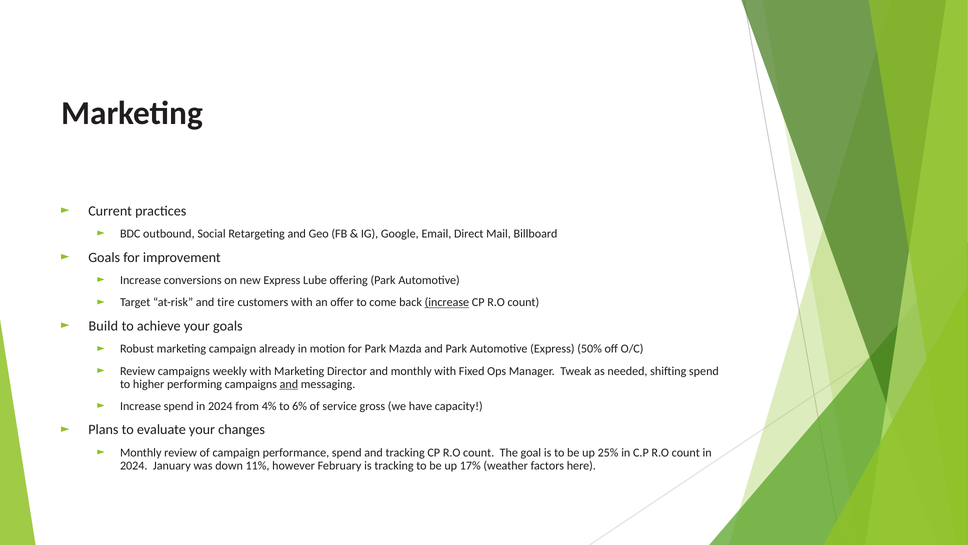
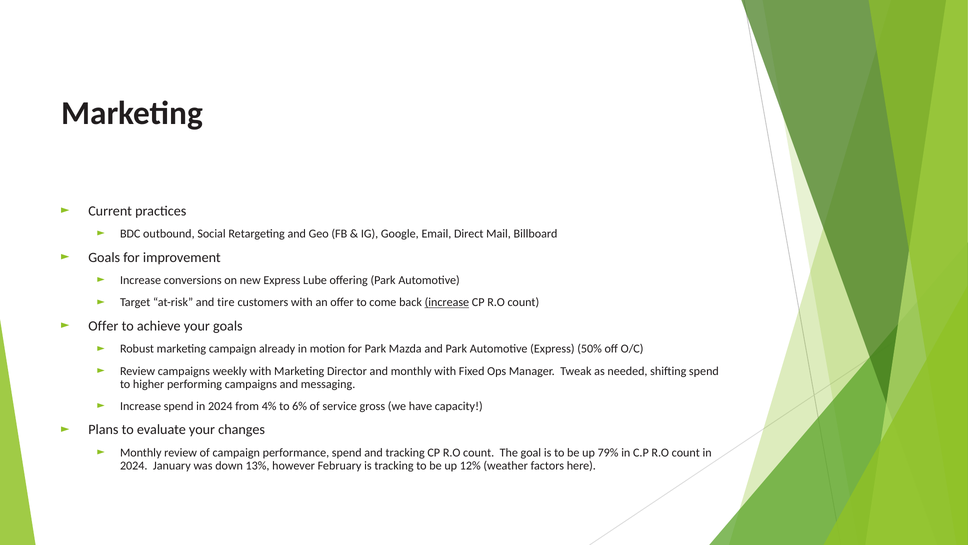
Build at (103, 326): Build -> Offer
and at (289, 384) underline: present -> none
25%: 25% -> 79%
11%: 11% -> 13%
17%: 17% -> 12%
